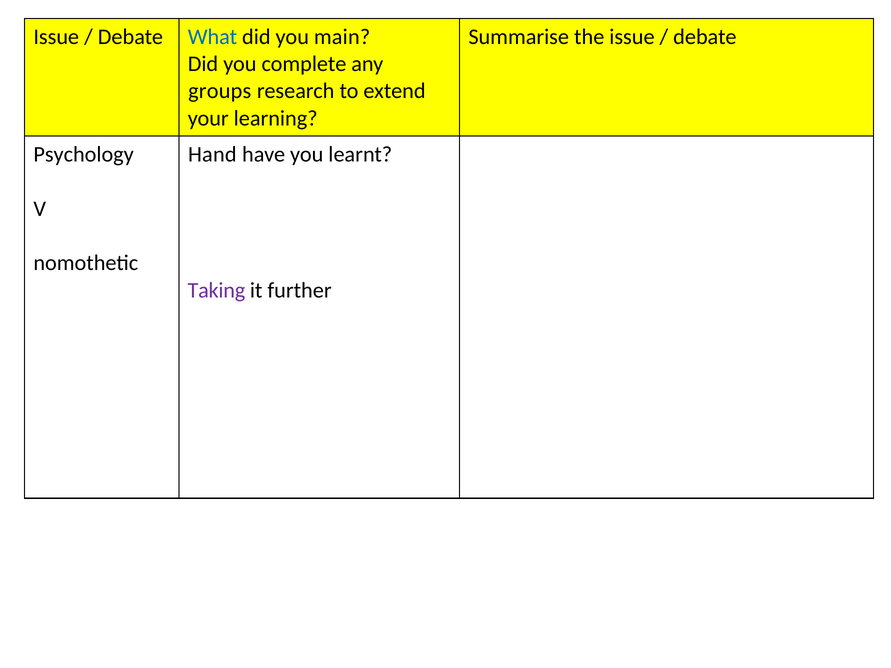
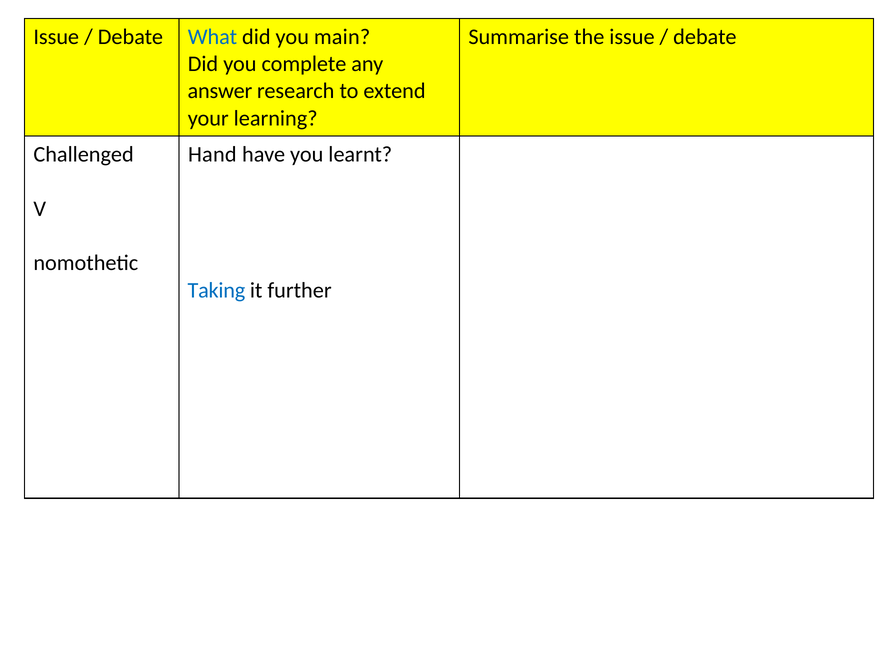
groups: groups -> answer
Psychology: Psychology -> Challenged
Taking colour: purple -> blue
